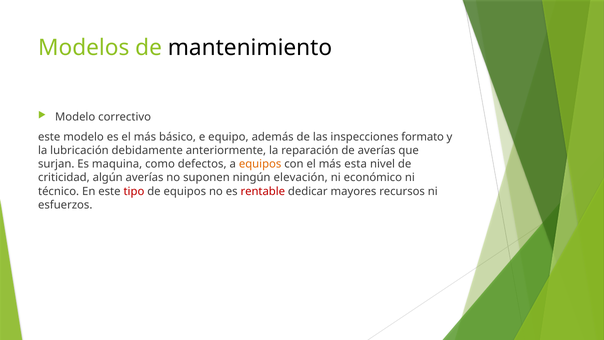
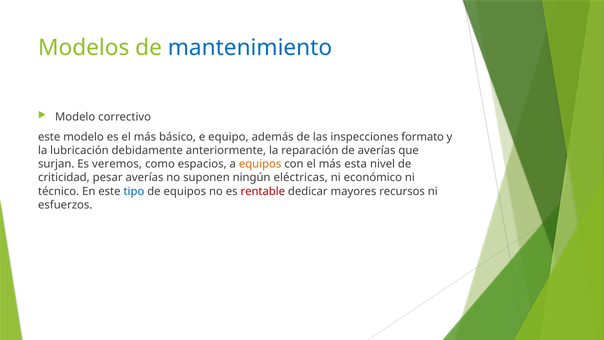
mantenimiento colour: black -> blue
maquina: maquina -> veremos
defectos: defectos -> espacios
algún: algún -> pesar
elevación: elevación -> eléctricas
tipo colour: red -> blue
